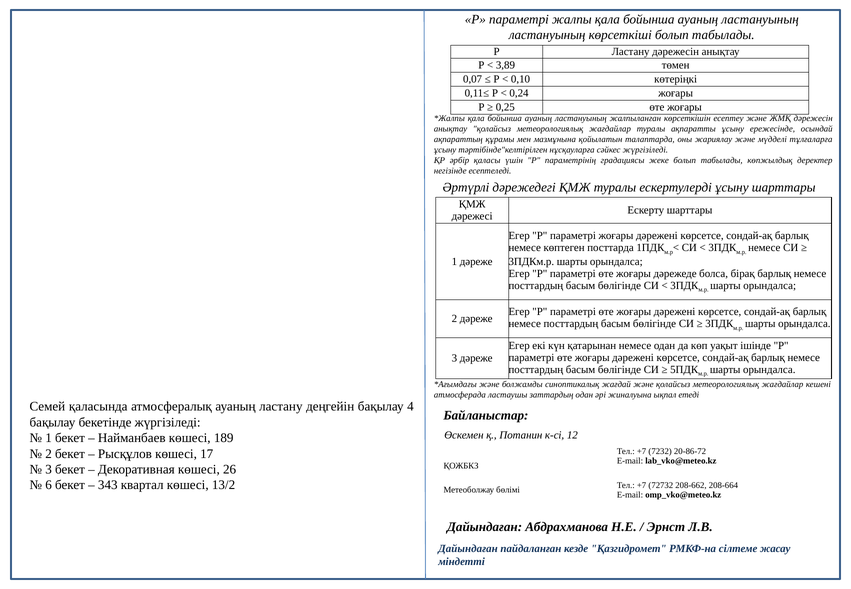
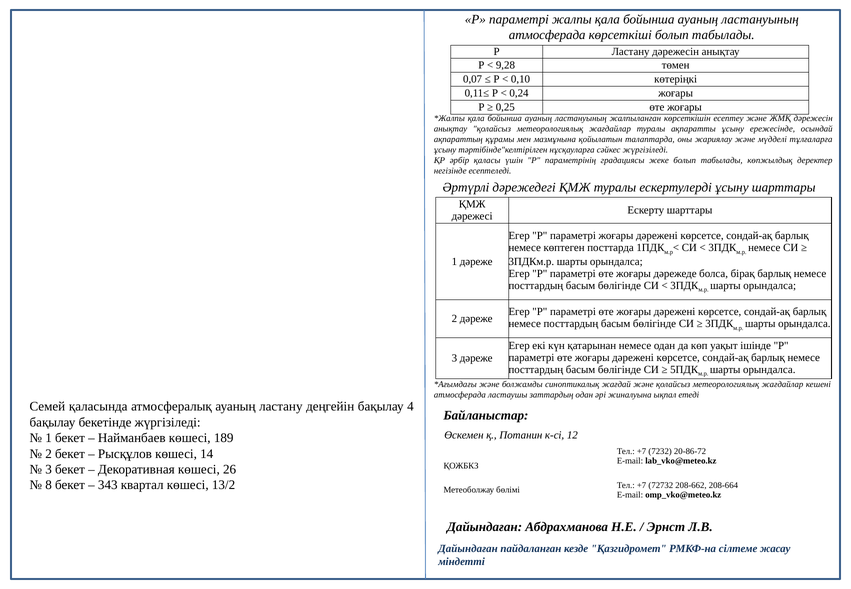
ластануының at (547, 35): ластануының -> атмосферада
3,89: 3,89 -> 9,28
17: 17 -> 14
6: 6 -> 8
